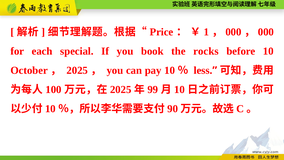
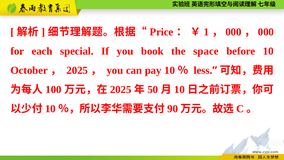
rocks: rocks -> space
99: 99 -> 50
